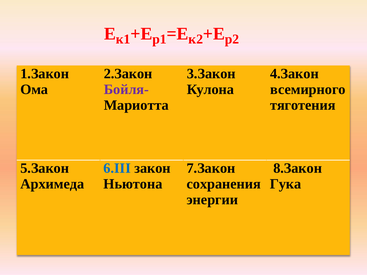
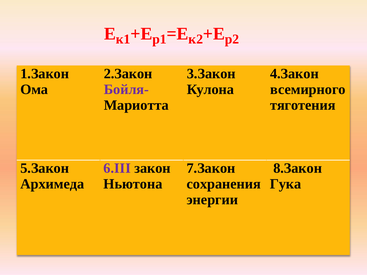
6.III colour: blue -> purple
